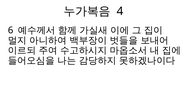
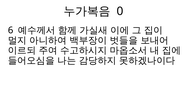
4: 4 -> 0
